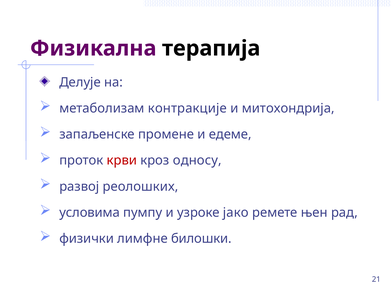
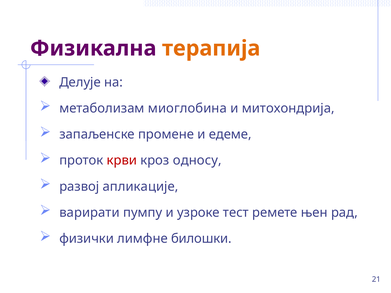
терапија colour: black -> orange
контракције: контракције -> миоглобина
реолошких: реолошких -> апликације
условима: условима -> варирати
јако: јако -> тест
